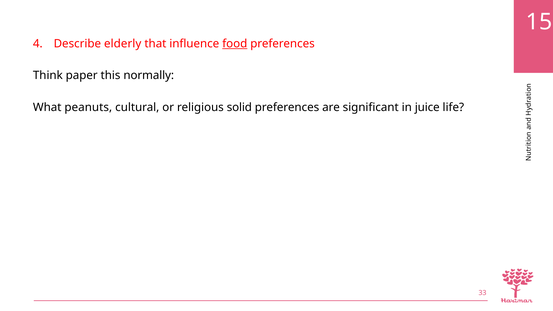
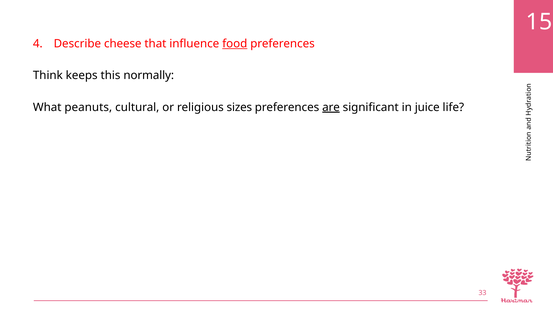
elderly: elderly -> cheese
paper: paper -> keeps
solid: solid -> sizes
are underline: none -> present
